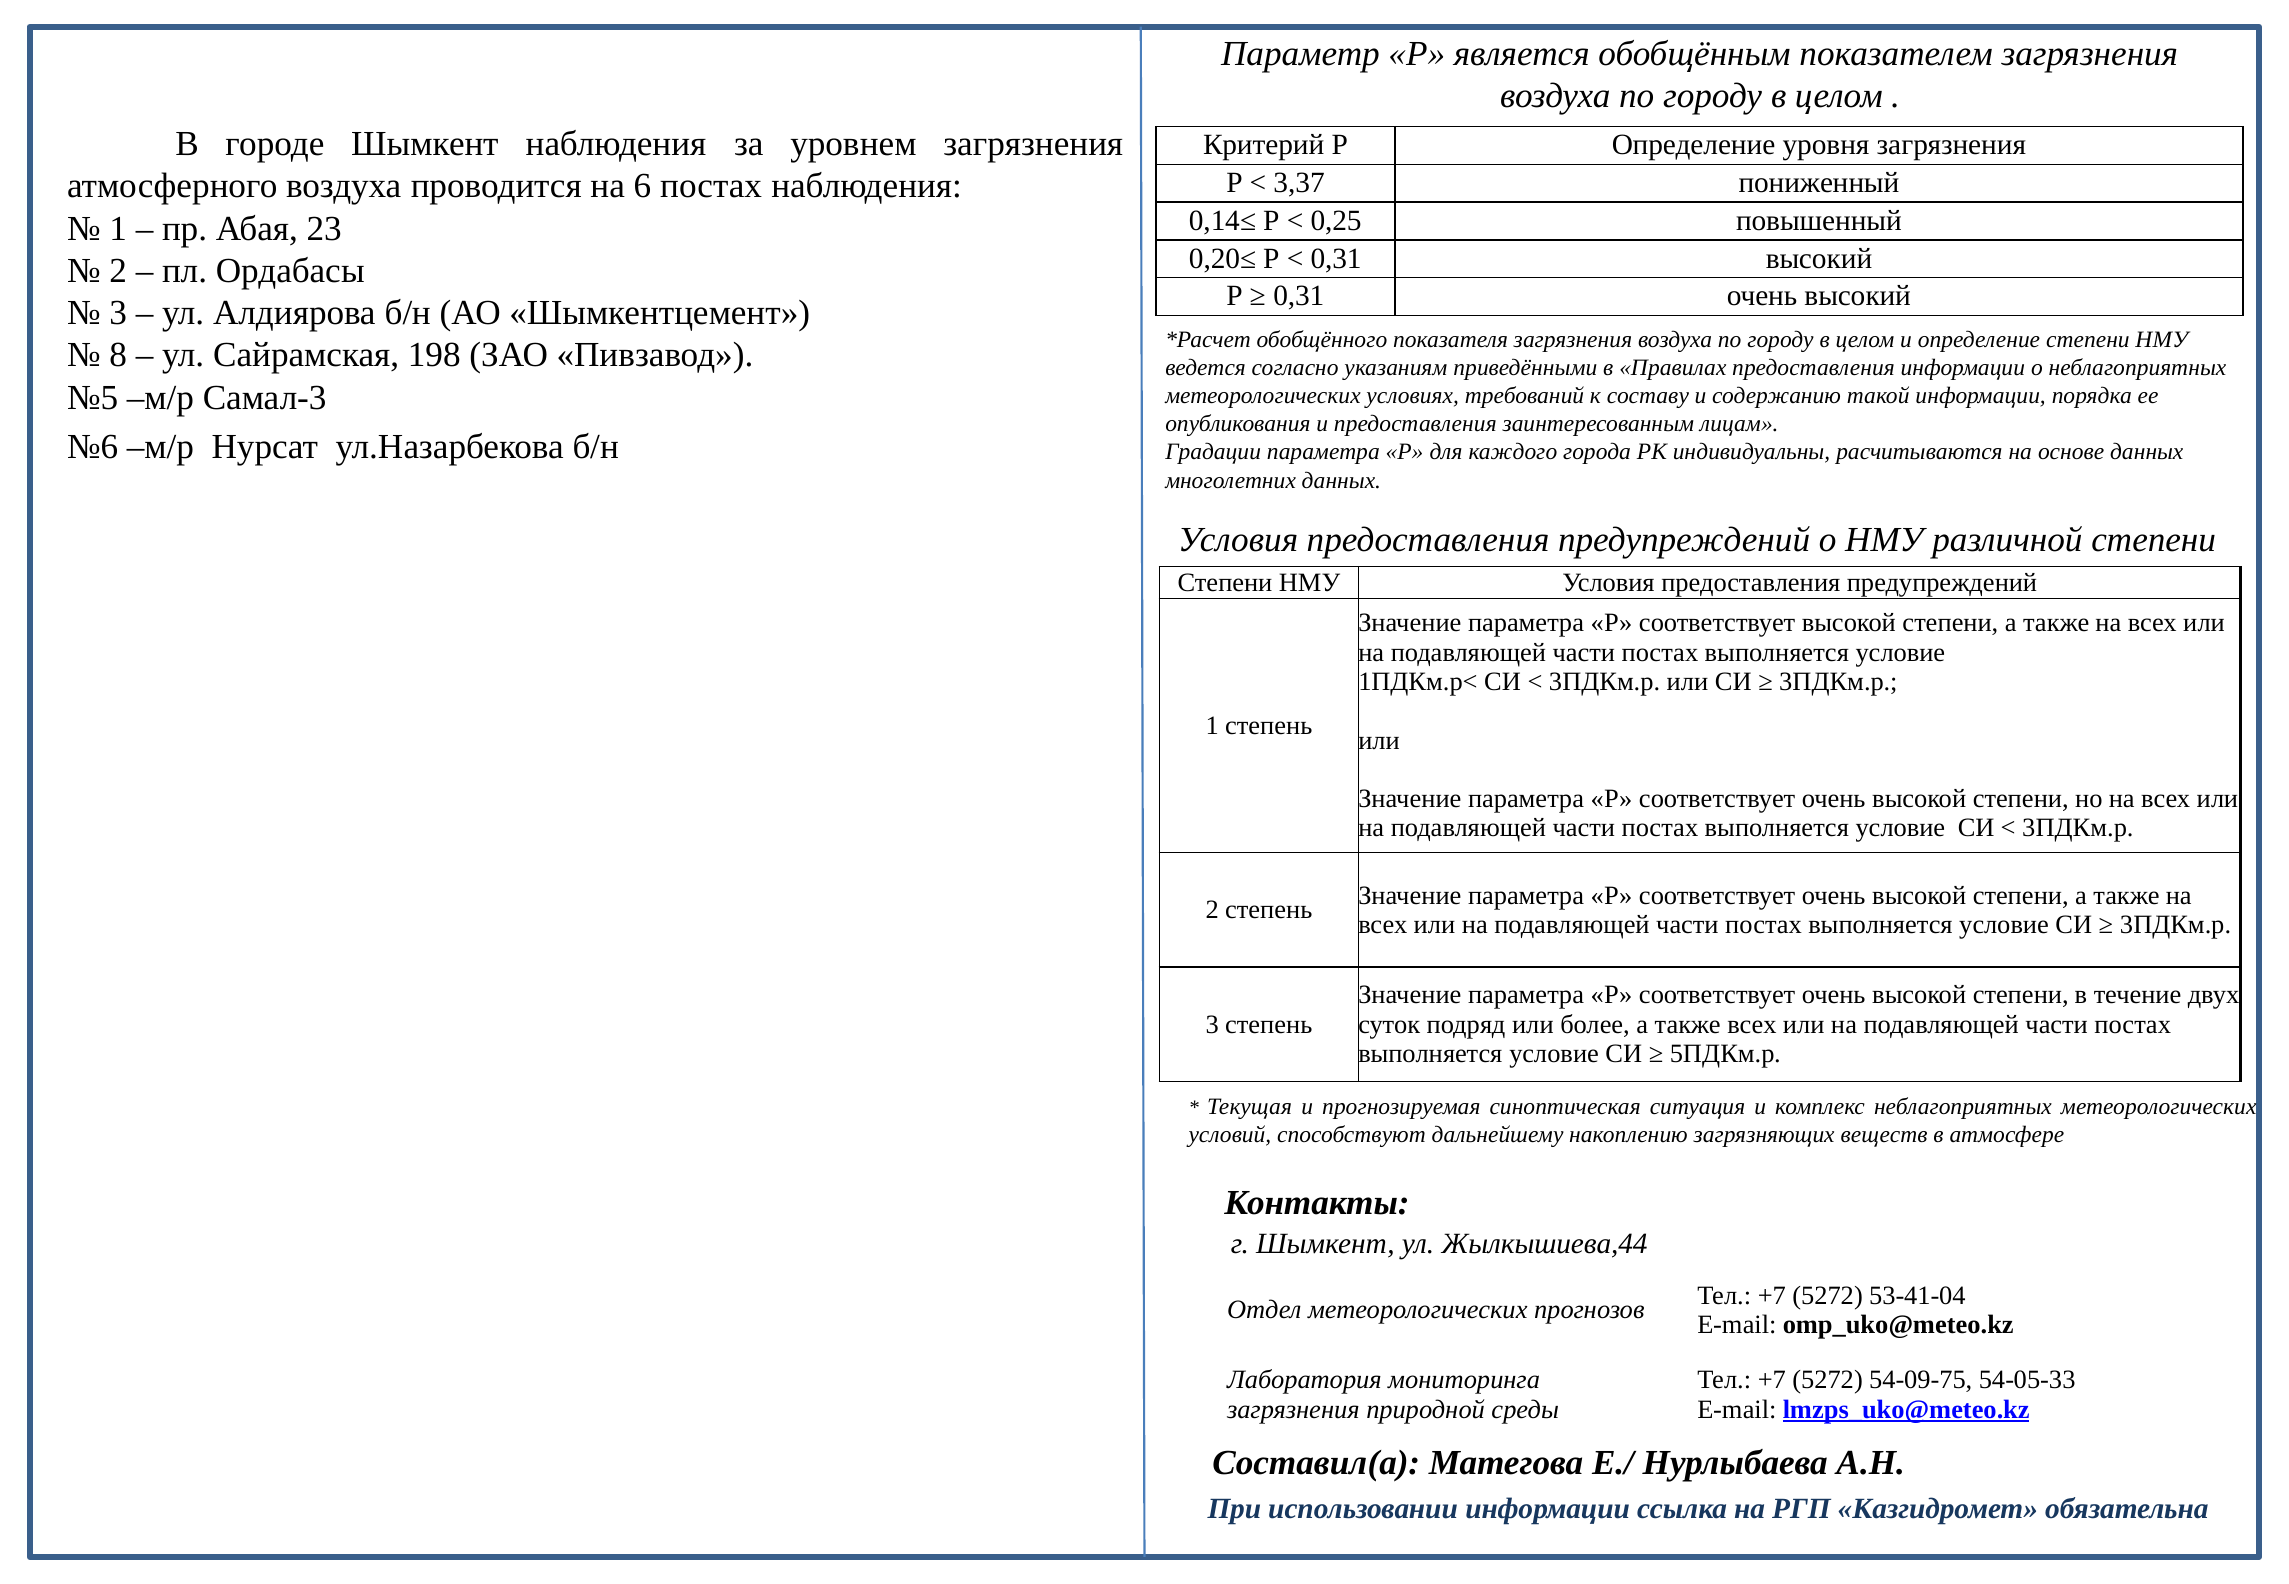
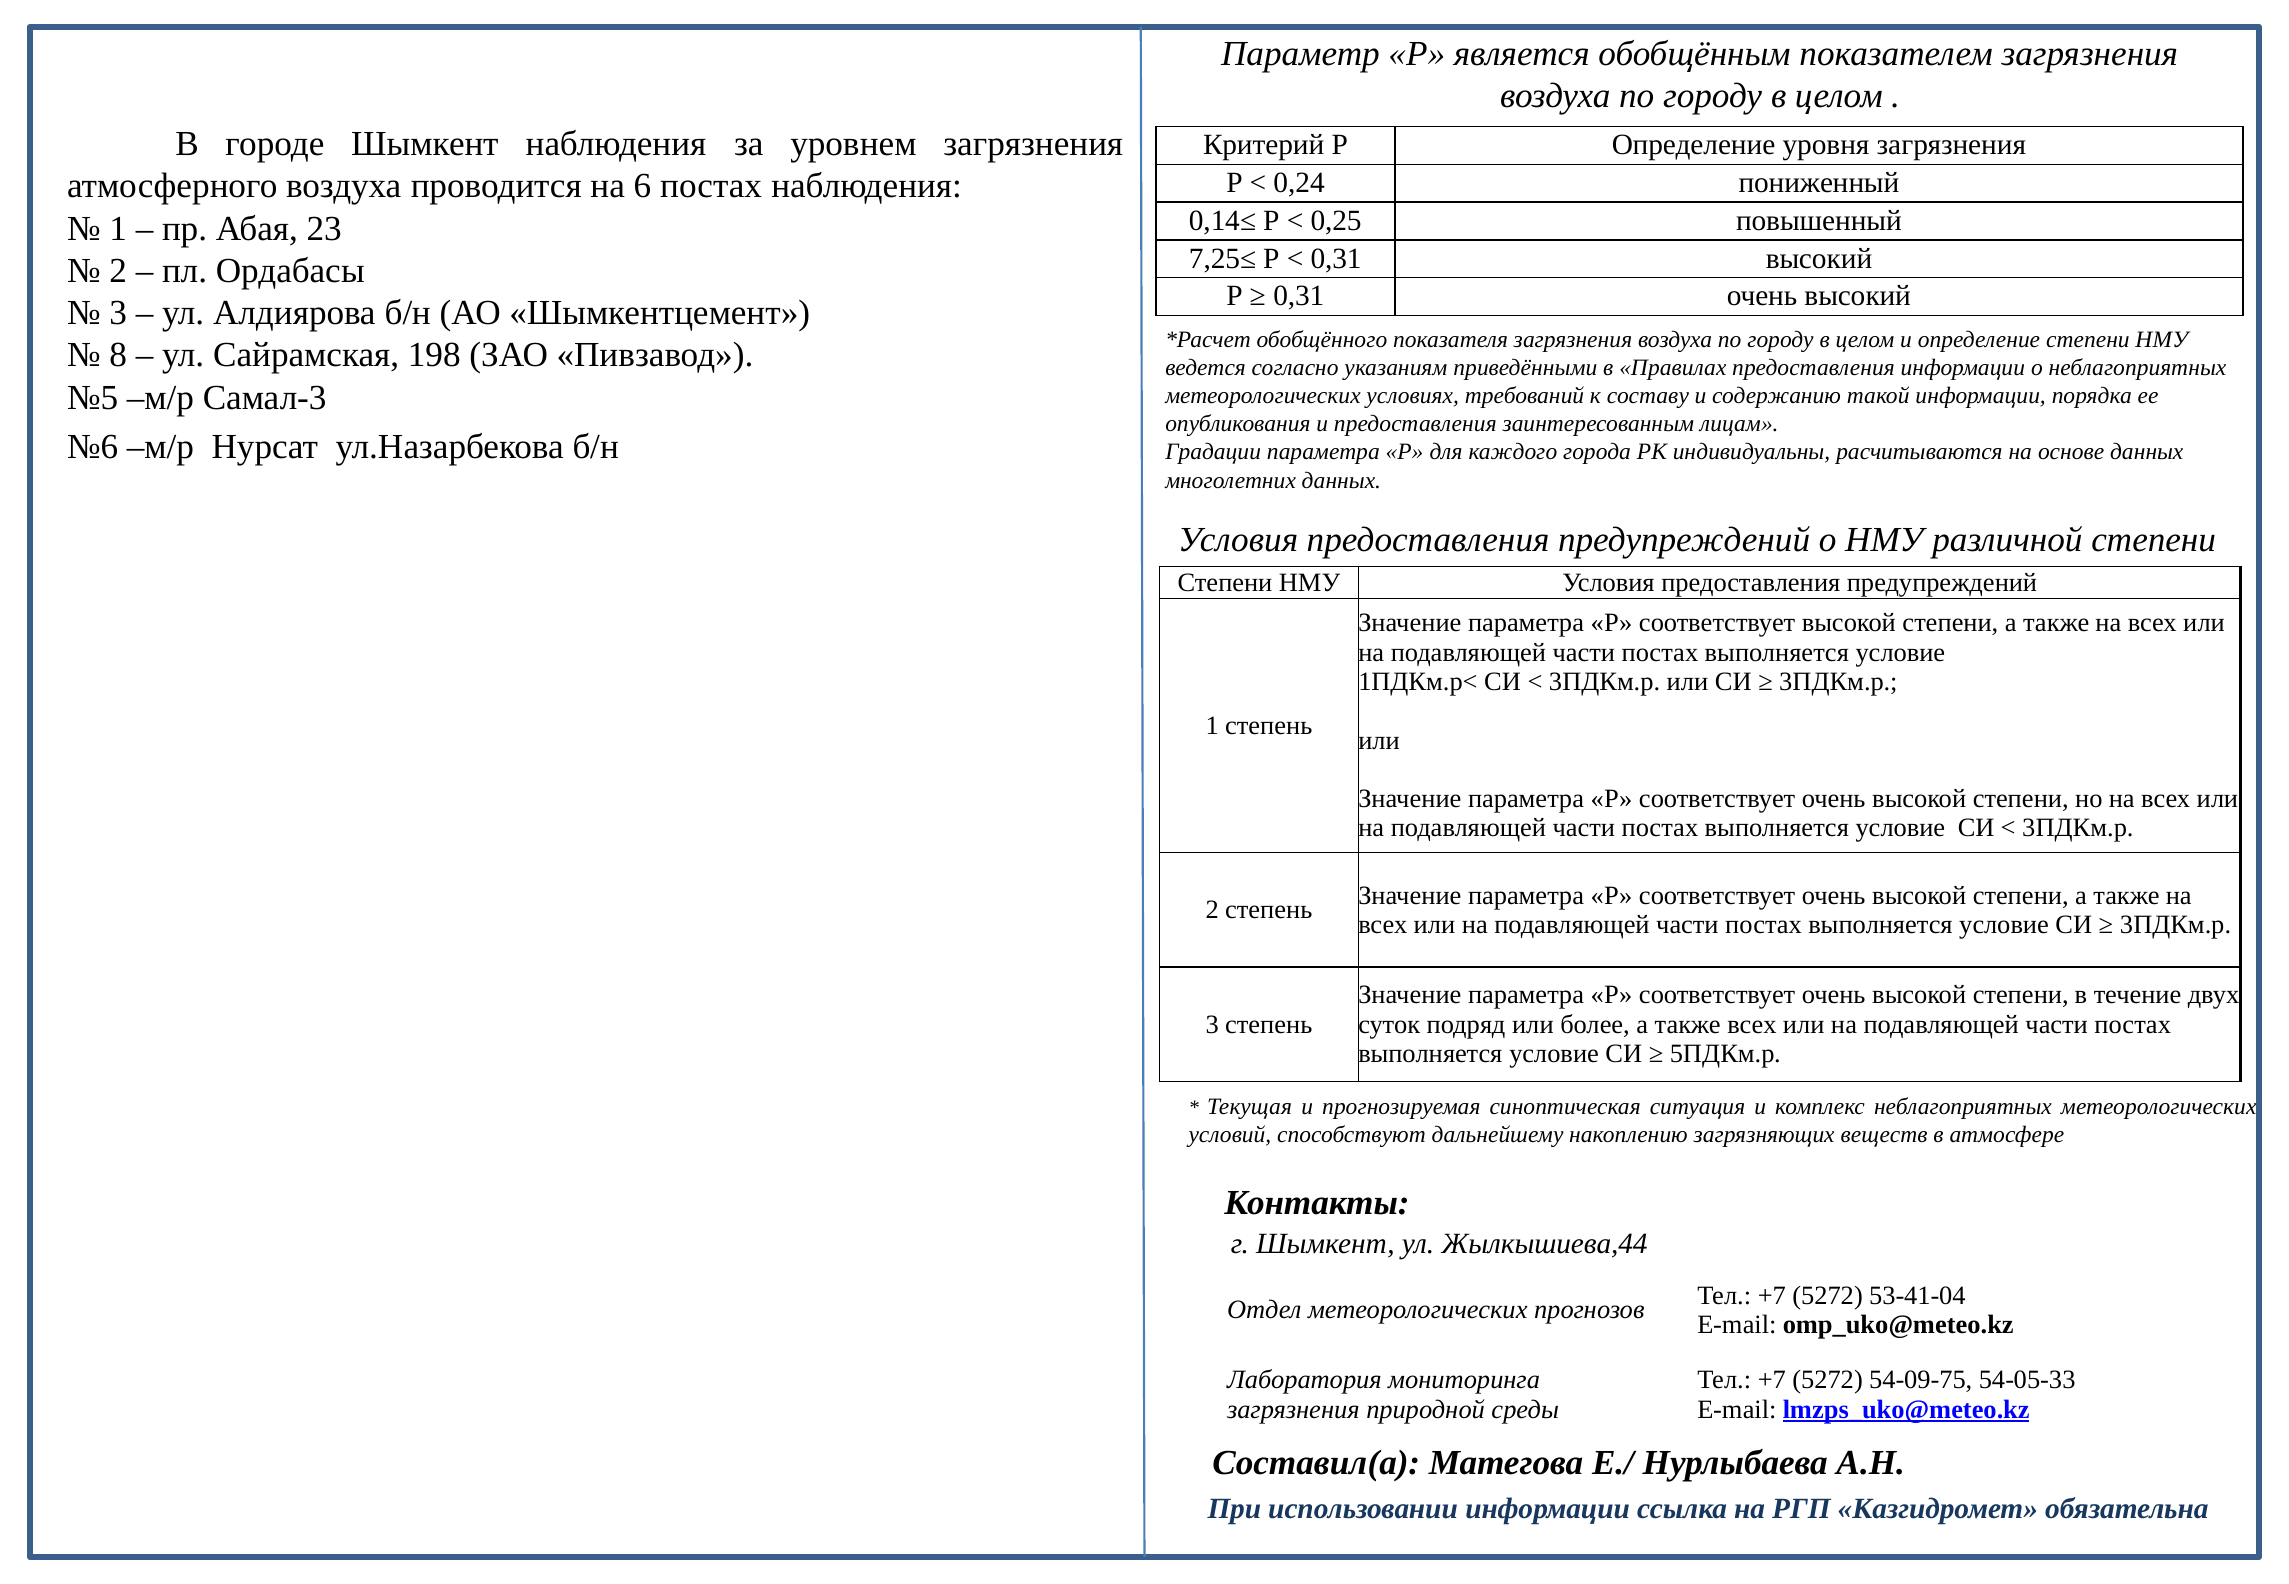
3,37: 3,37 -> 0,24
0,20≤: 0,20≤ -> 7,25≤
